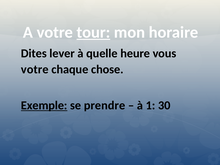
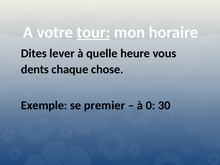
votre at (35, 69): votre -> dents
Exemple underline: present -> none
prendre: prendre -> premier
1: 1 -> 0
